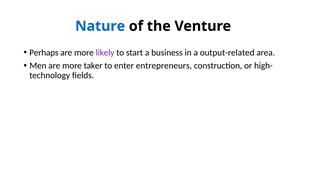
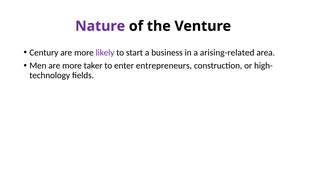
Nature colour: blue -> purple
Perhaps: Perhaps -> Century
output-related: output-related -> arising-related
